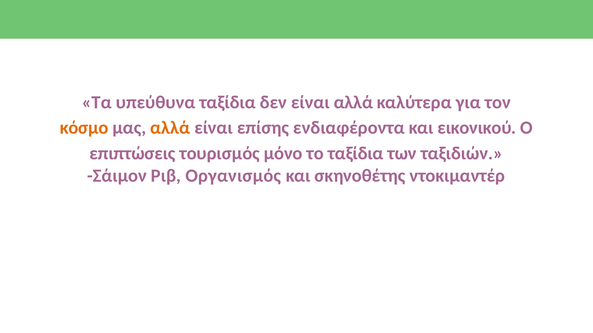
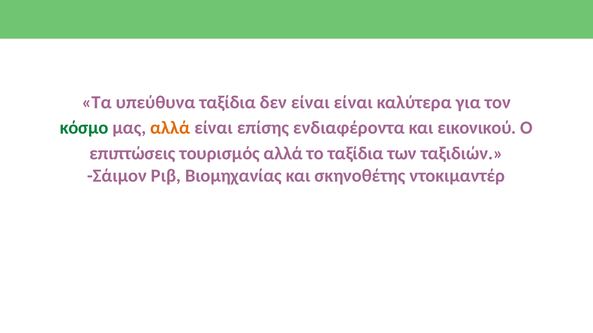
είναι αλλά: αλλά -> είναι
κόσμο colour: orange -> green
τουρισμός μόνο: μόνο -> αλλά
Οργανισμός: Οργανισμός -> Βιομηχανίας
